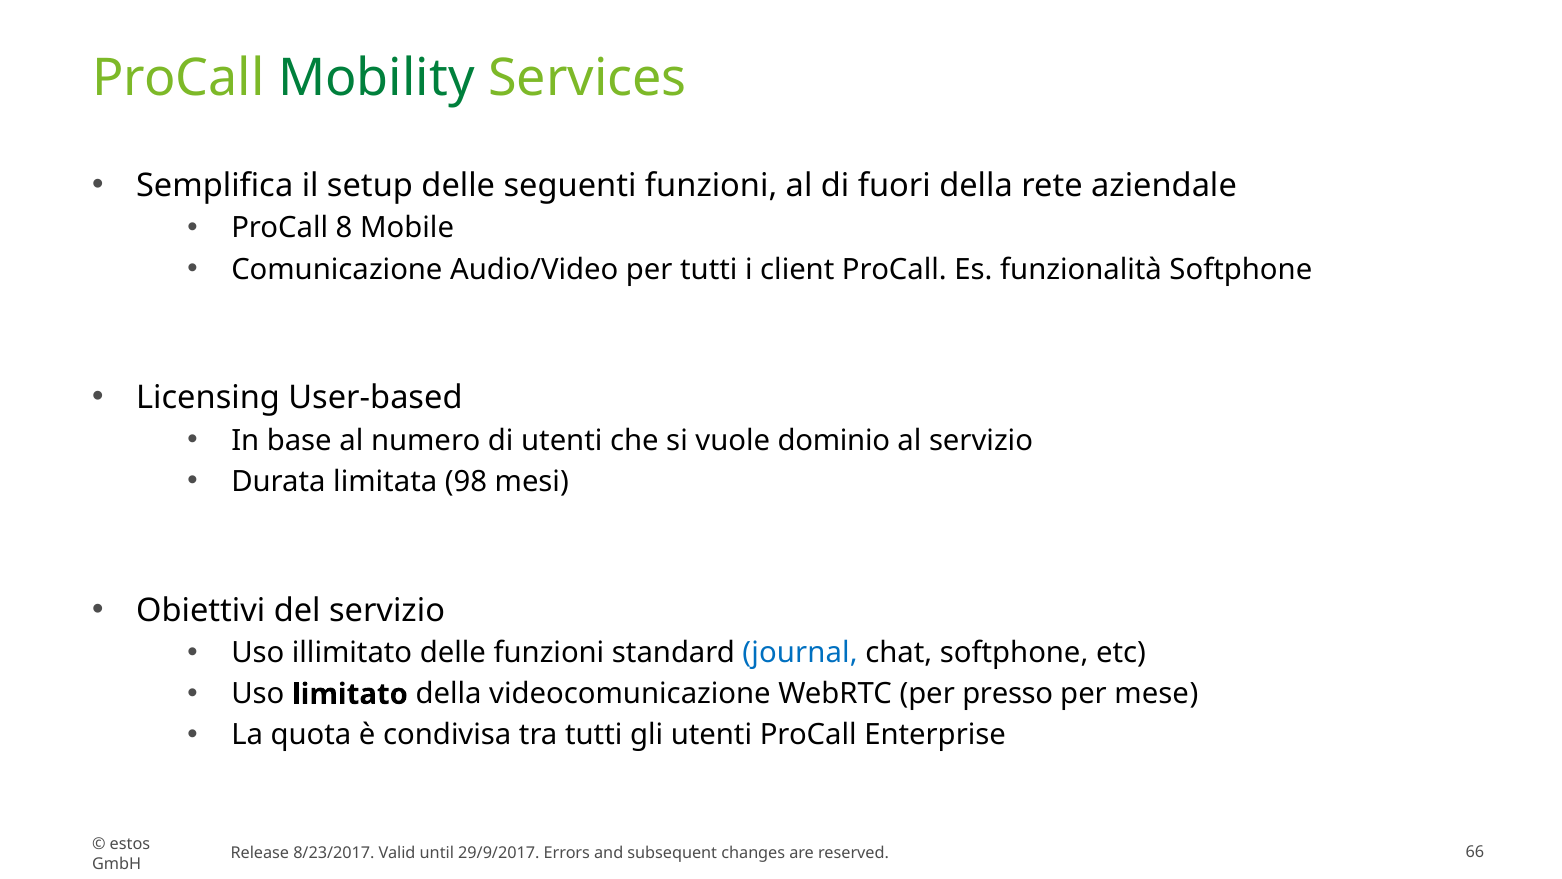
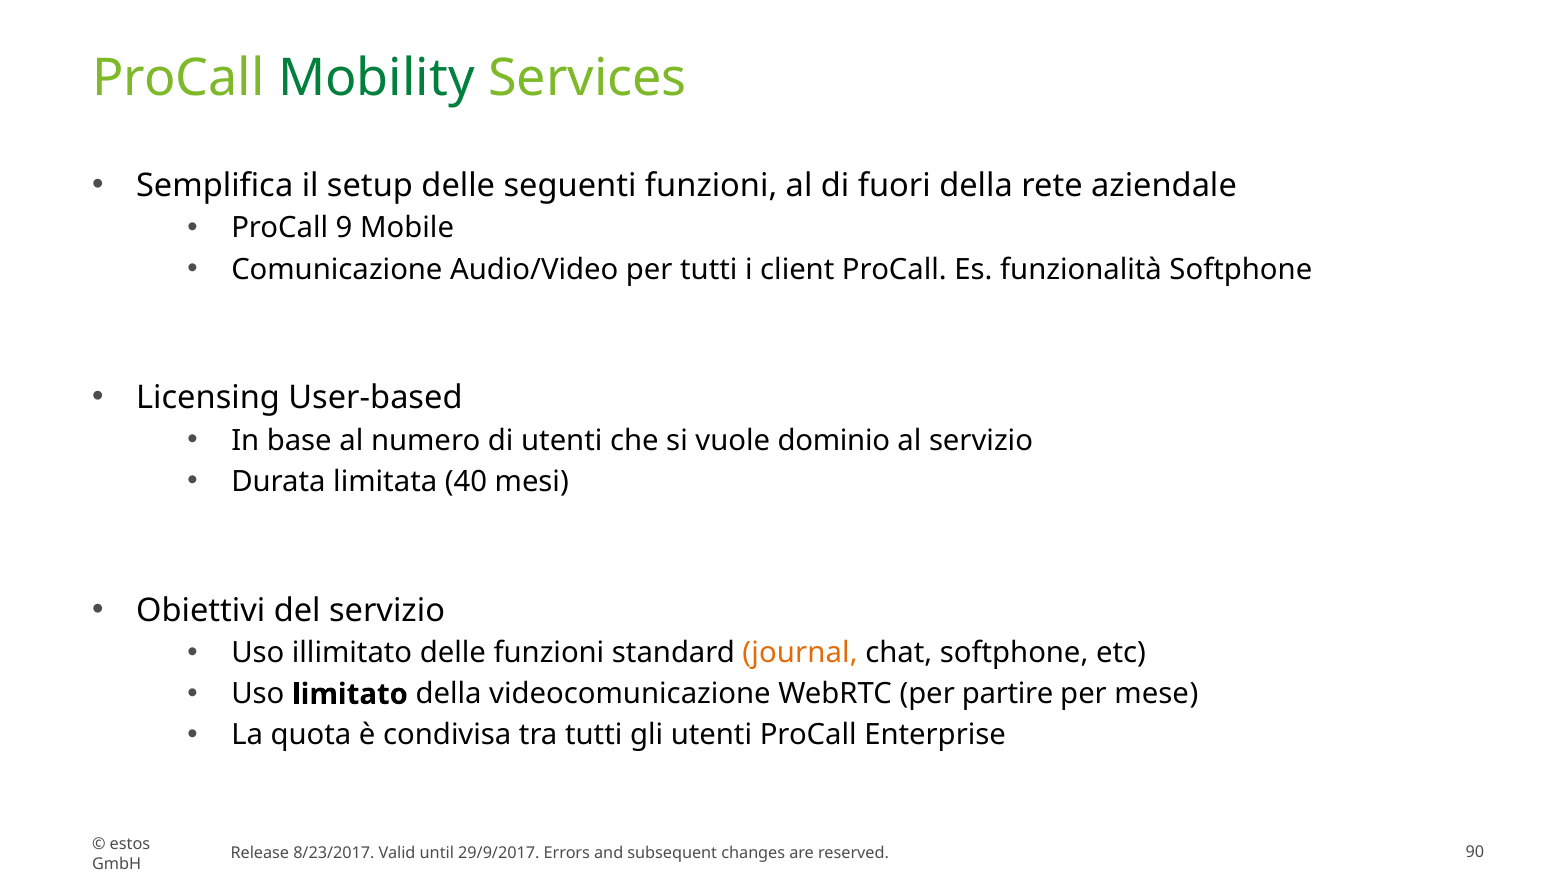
8: 8 -> 9
98: 98 -> 40
journal colour: blue -> orange
presso: presso -> partire
66: 66 -> 90
